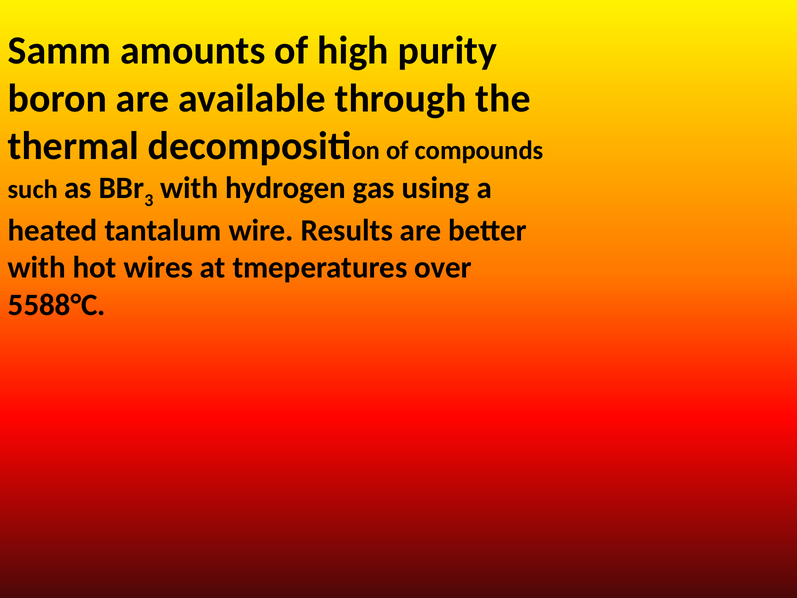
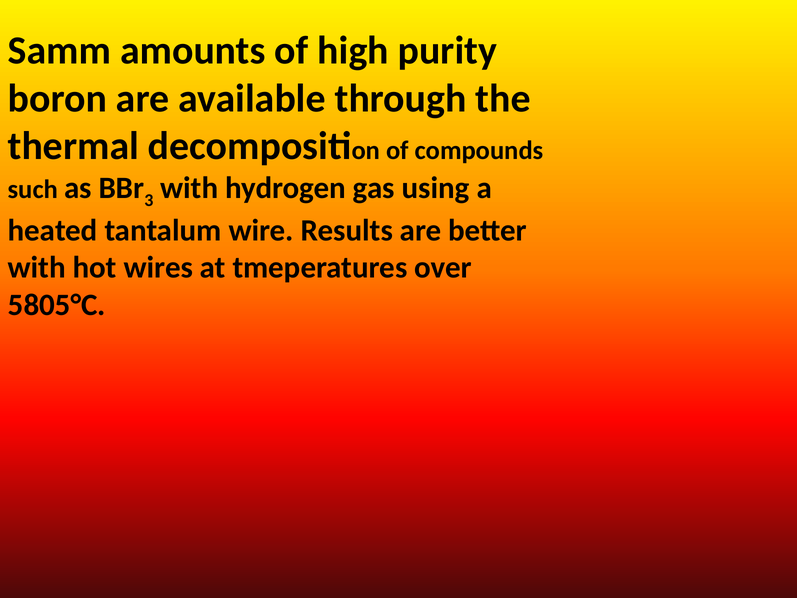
5588°C: 5588°C -> 5805°C
